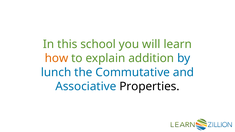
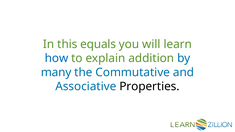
school: school -> equals
how colour: orange -> blue
lunch: lunch -> many
